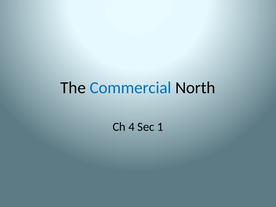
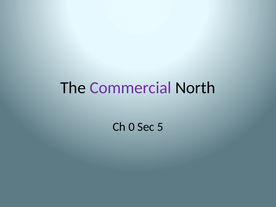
Commercial colour: blue -> purple
4: 4 -> 0
1: 1 -> 5
